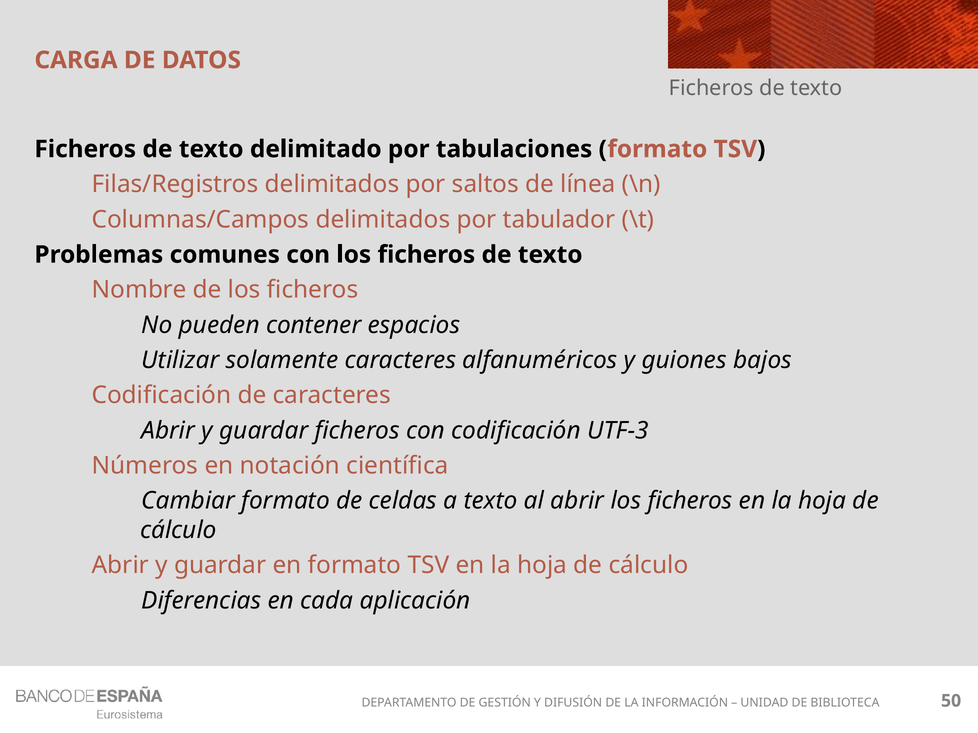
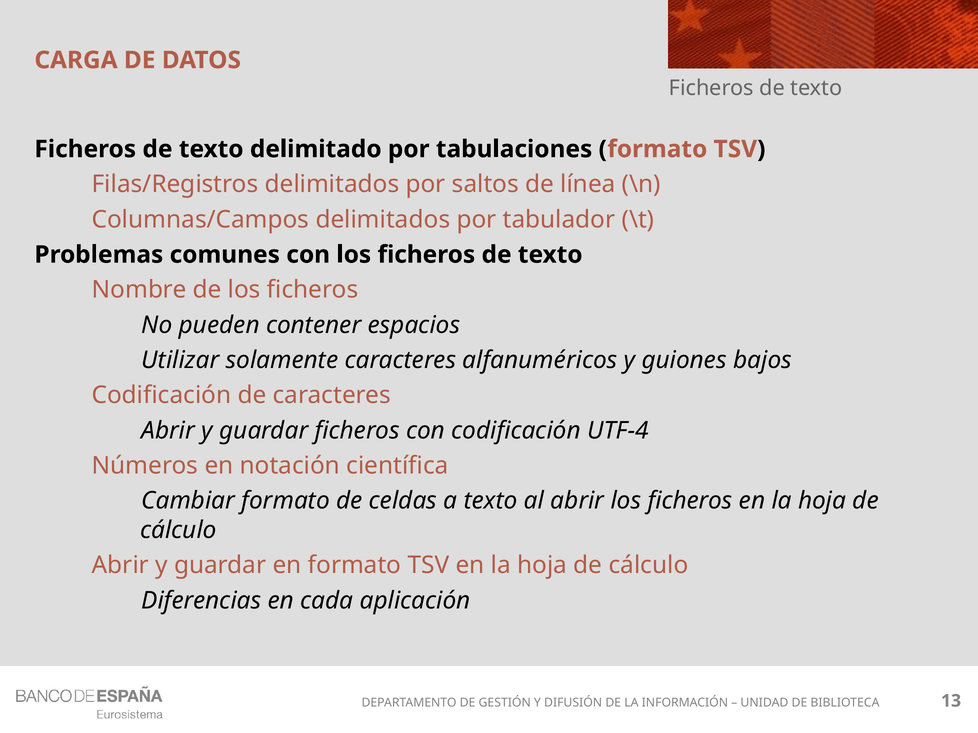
UTF-3: UTF-3 -> UTF-4
50: 50 -> 13
